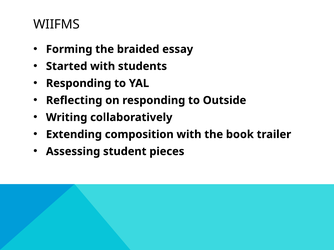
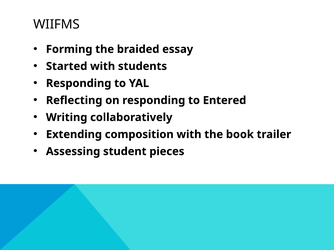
Outside: Outside -> Entered
